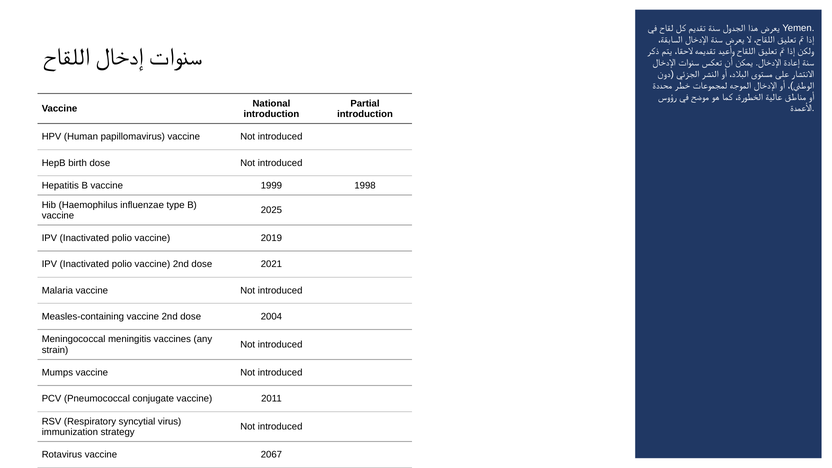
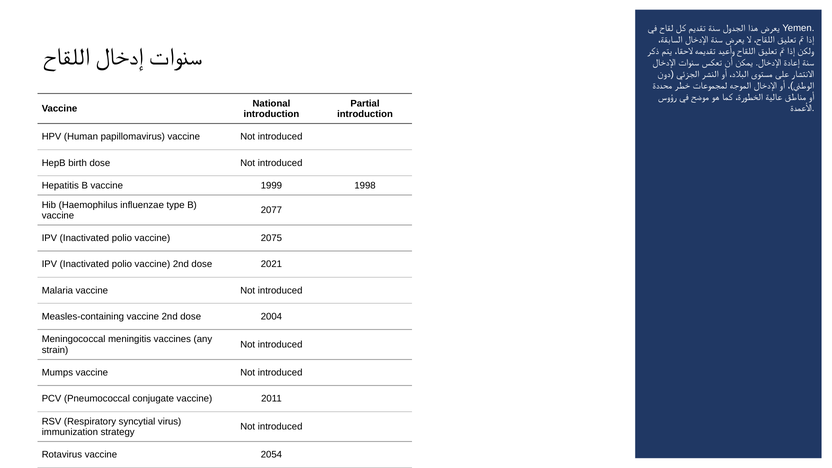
2025 at (271, 210): 2025 -> 2077
2019: 2019 -> 2075
2067: 2067 -> 2054
